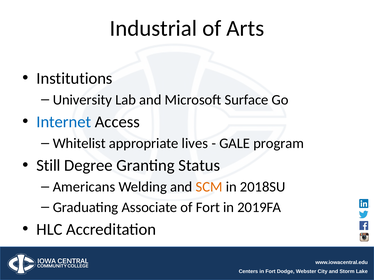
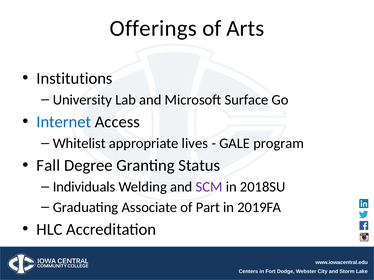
Industrial: Industrial -> Offerings
Still: Still -> Fall
Americans: Americans -> Individuals
SCM colour: orange -> purple
of Fort: Fort -> Part
